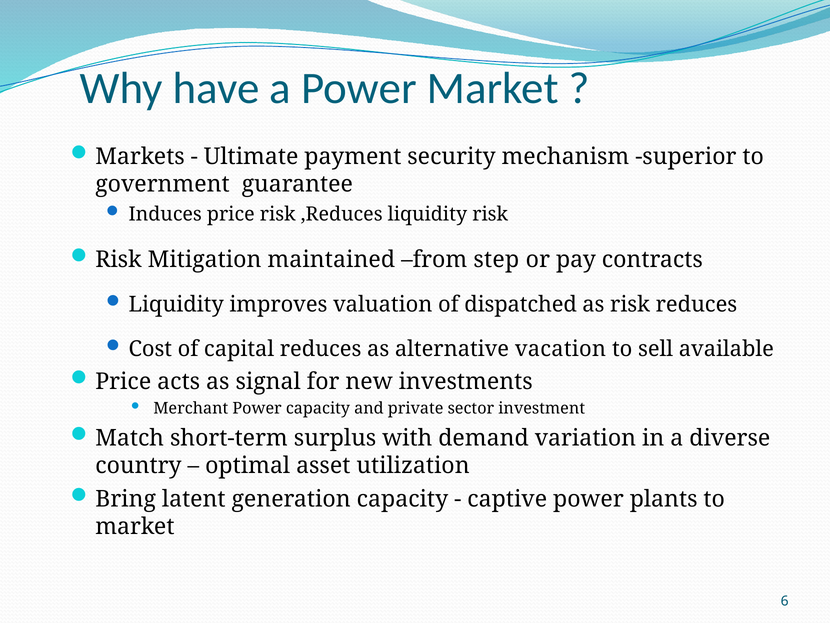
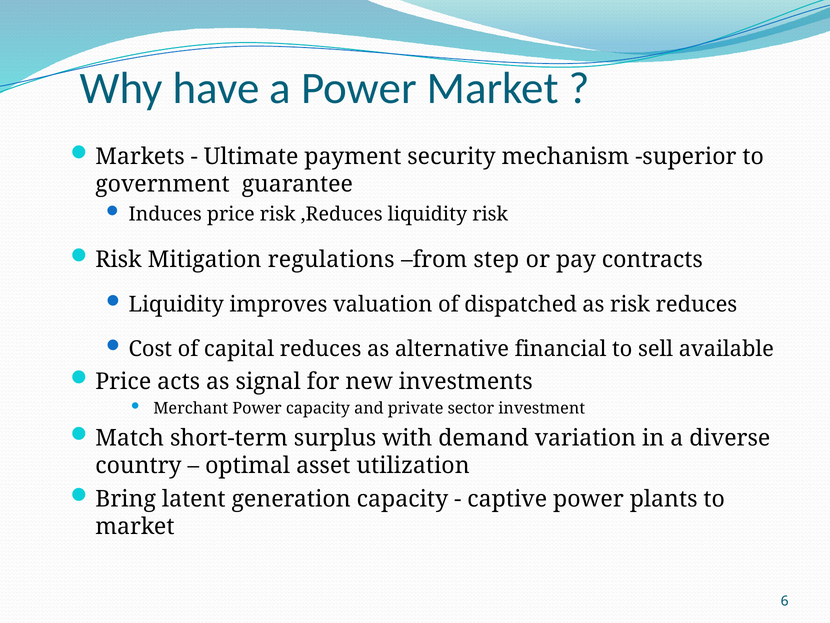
maintained: maintained -> regulations
vacation: vacation -> financial
